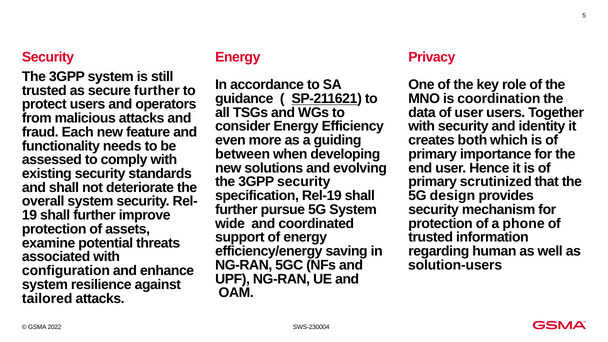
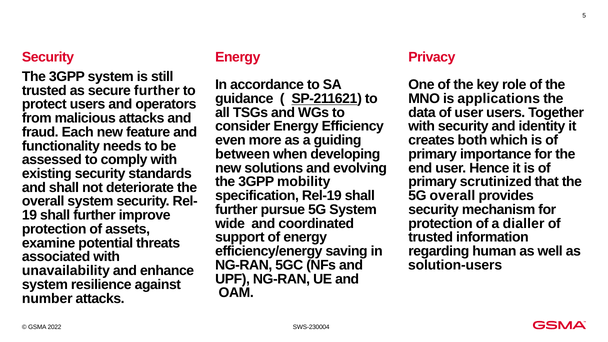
coordination: coordination -> applications
3GPP security: security -> mobility
5G design: design -> overall
phone: phone -> dialler
configuration: configuration -> unavailability
tailored: tailored -> number
